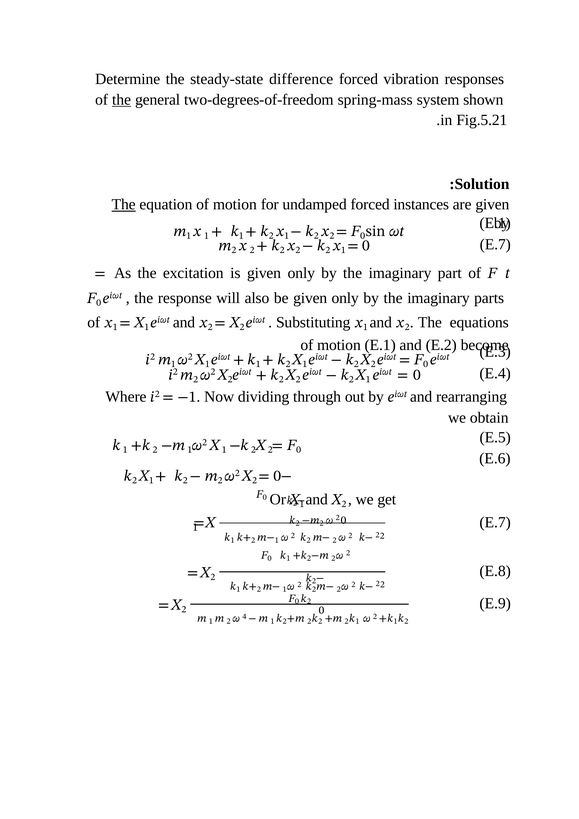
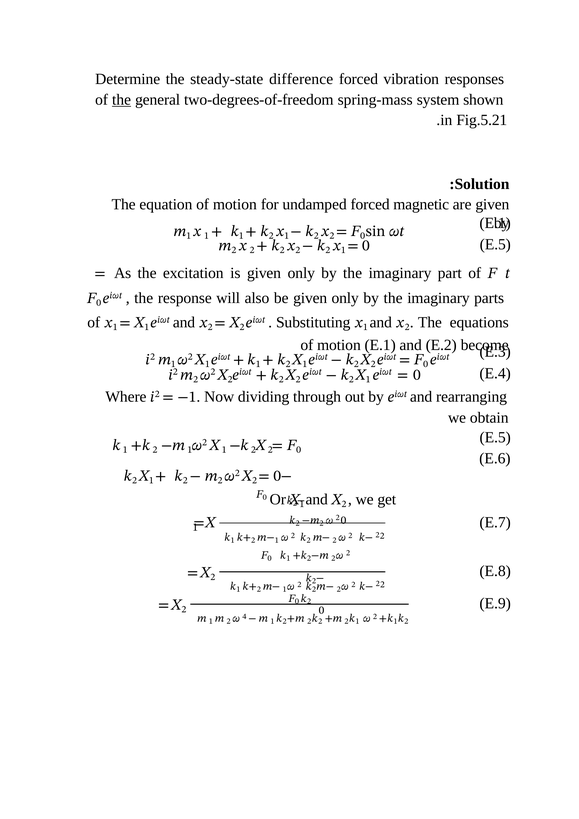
The at (124, 205) underline: present -> none
instances: instances -> magnetic
E.7 at (495, 244): E.7 -> E.5
